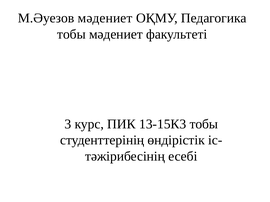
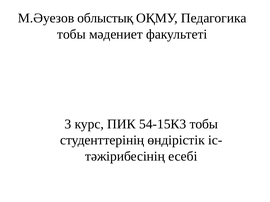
М.Әуезов мәдениет: мәдениет -> облыстық
13-15К3: 13-15К3 -> 54-15К3
